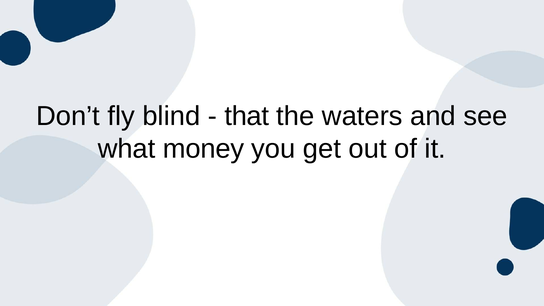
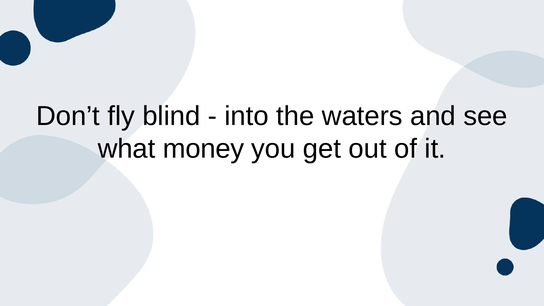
that: that -> into
